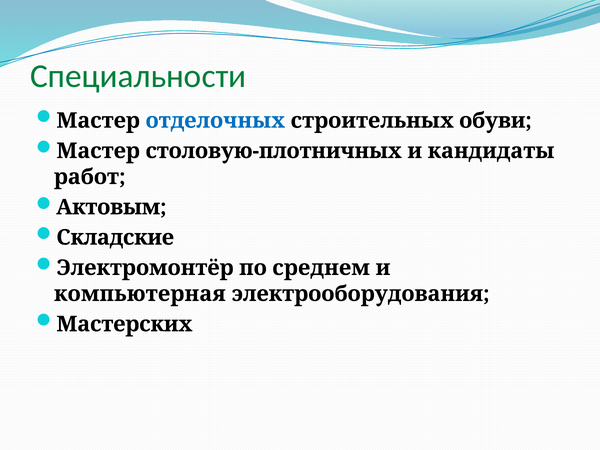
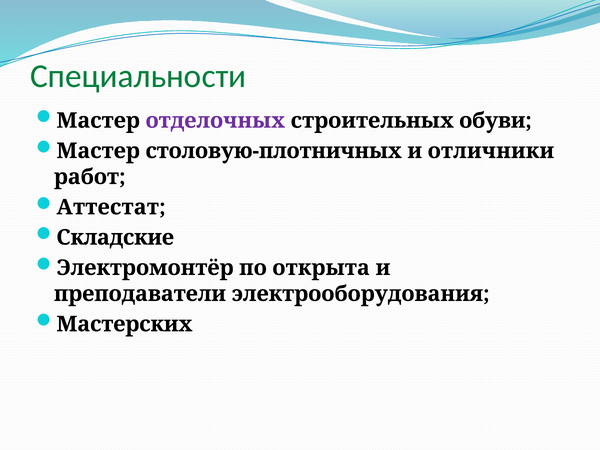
отделочных colour: blue -> purple
кандидаты: кандидаты -> отличники
Актовым: Актовым -> Аттестат
среднем: среднем -> открыта
компьютерная: компьютерная -> преподаватели
